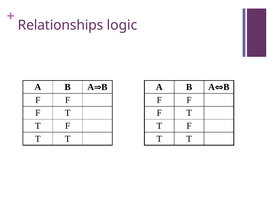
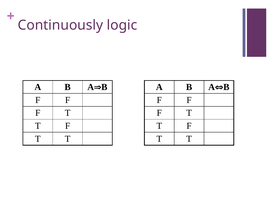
Relationships: Relationships -> Continuously
